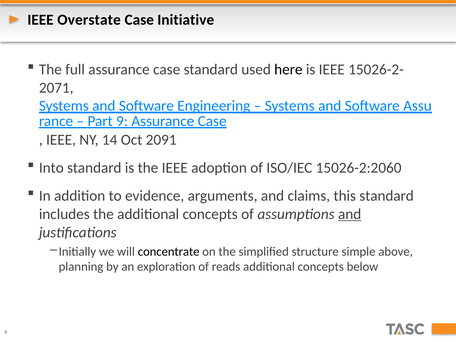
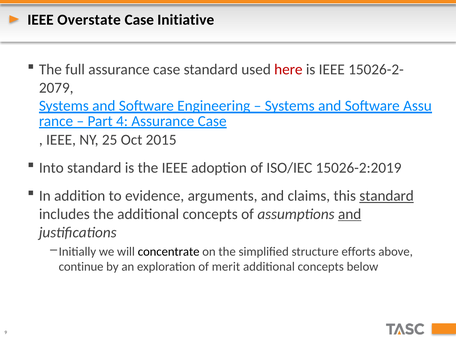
here colour: black -> red
2071: 2071 -> 2079
Part 9: 9 -> 4
14: 14 -> 25
2091: 2091 -> 2015
15026-2:2060: 15026-2:2060 -> 15026-2:2019
standard at (387, 196) underline: none -> present
simple: simple -> efforts
planning: planning -> continue
reads: reads -> merit
